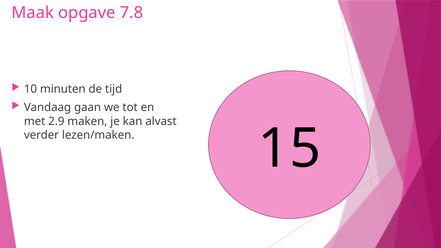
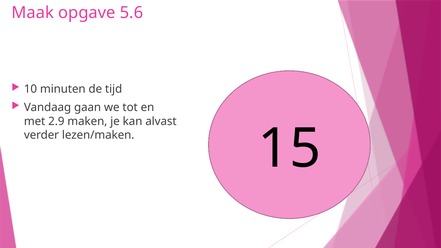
7.8: 7.8 -> 5.6
